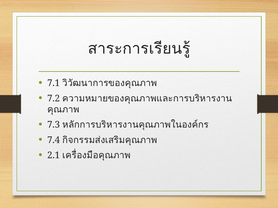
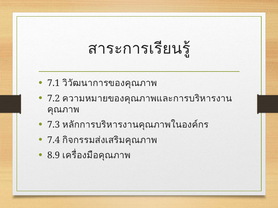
2.1: 2.1 -> 8.9
